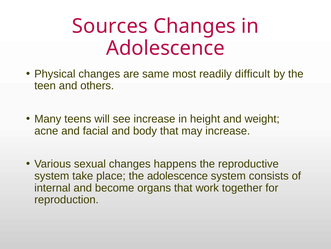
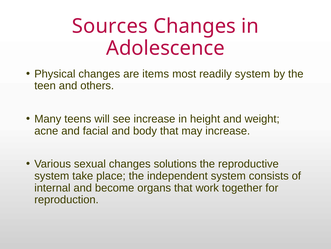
same: same -> items
readily difficult: difficult -> system
happens: happens -> solutions
the adolescence: adolescence -> independent
